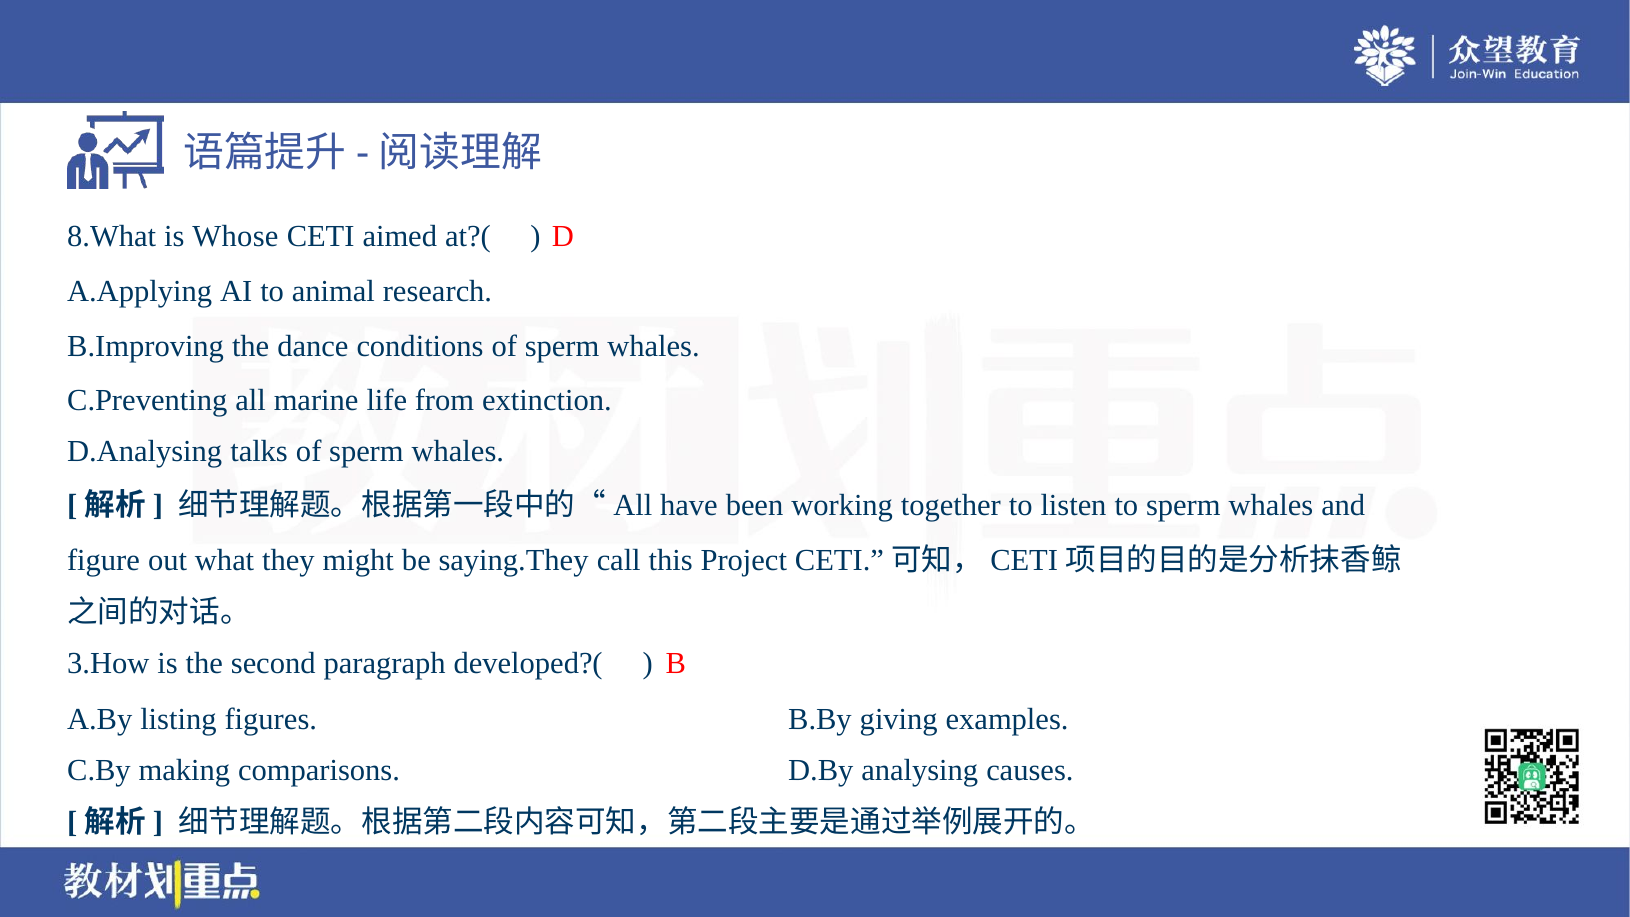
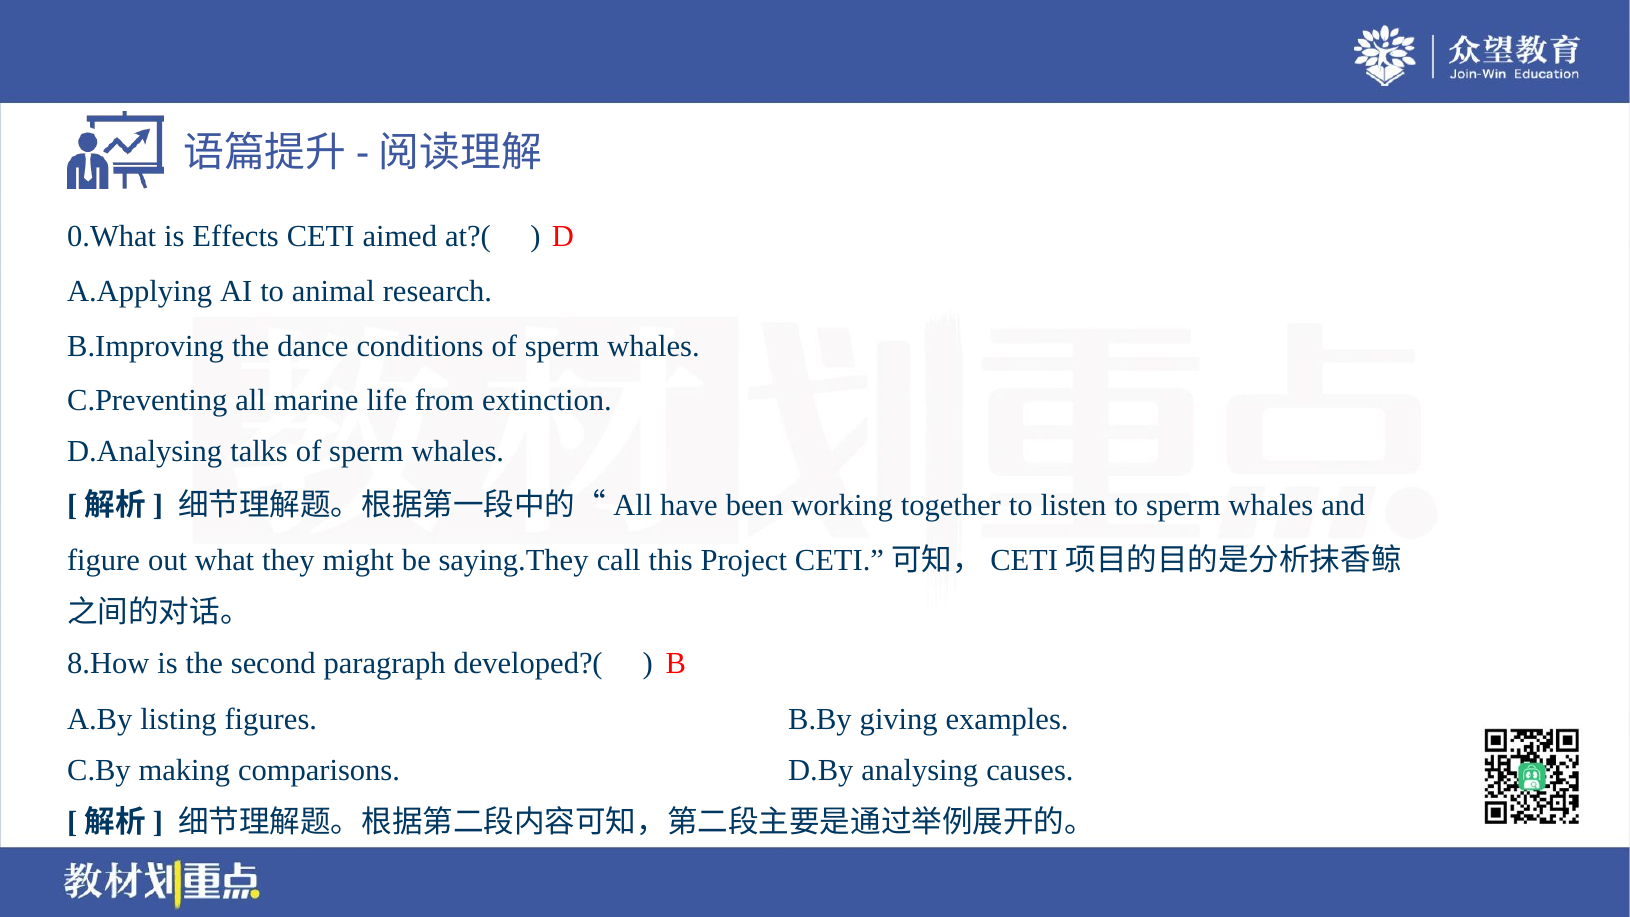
8.What: 8.What -> 0.What
Whose: Whose -> Effects
3.How: 3.How -> 8.How
